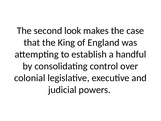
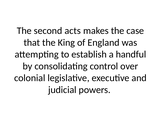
look: look -> acts
